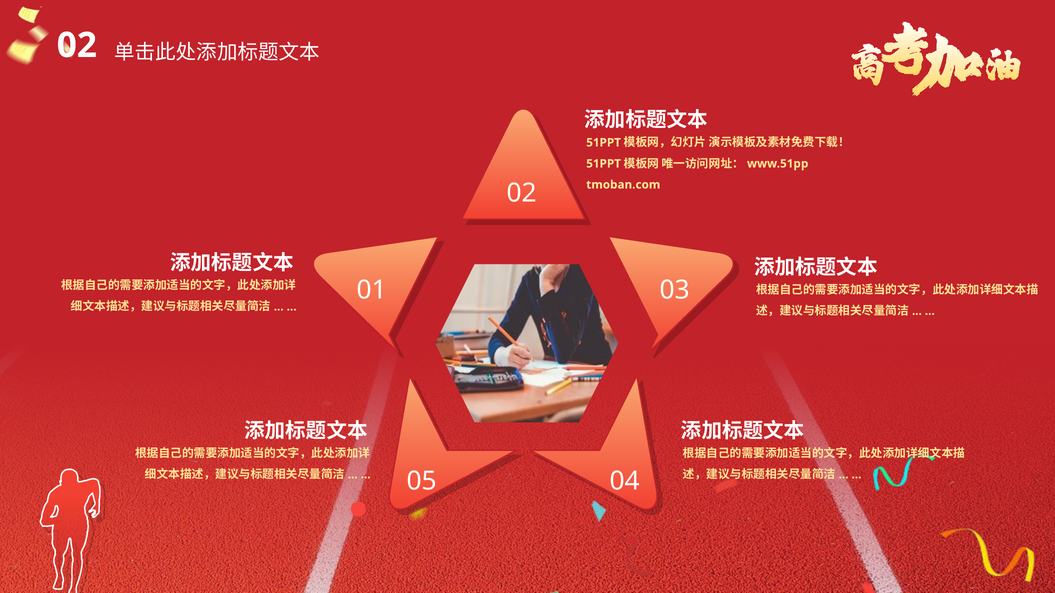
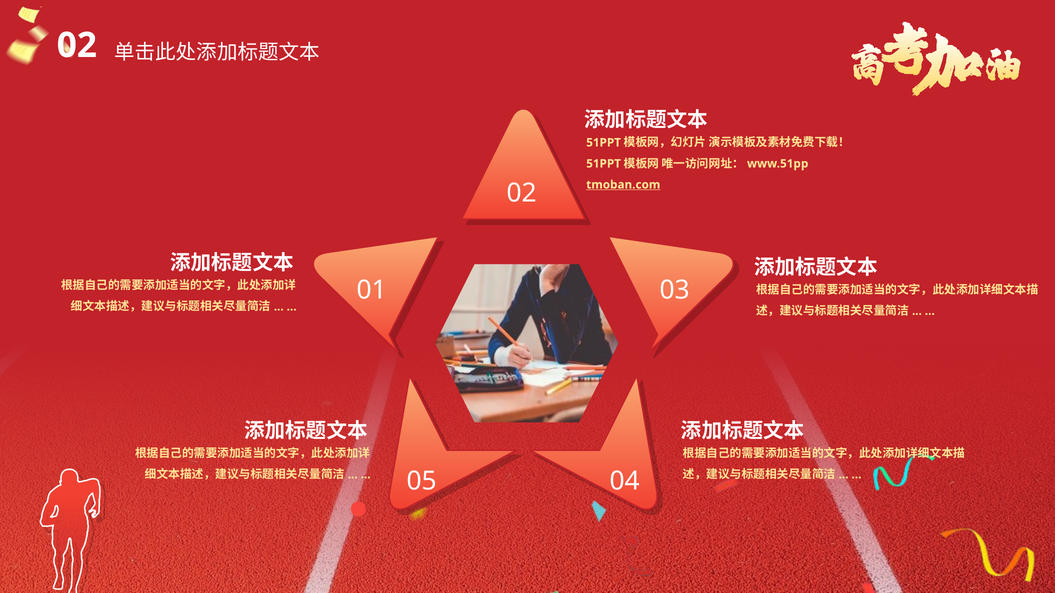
tmoban.com underline: none -> present
